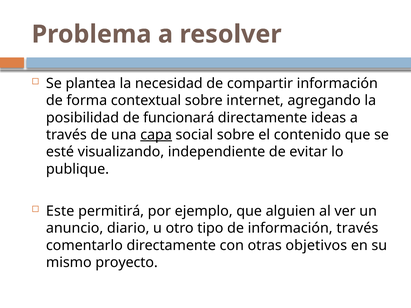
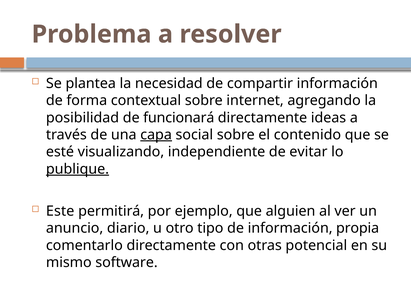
publique underline: none -> present
información través: través -> propia
objetivos: objetivos -> potencial
proyecto: proyecto -> software
